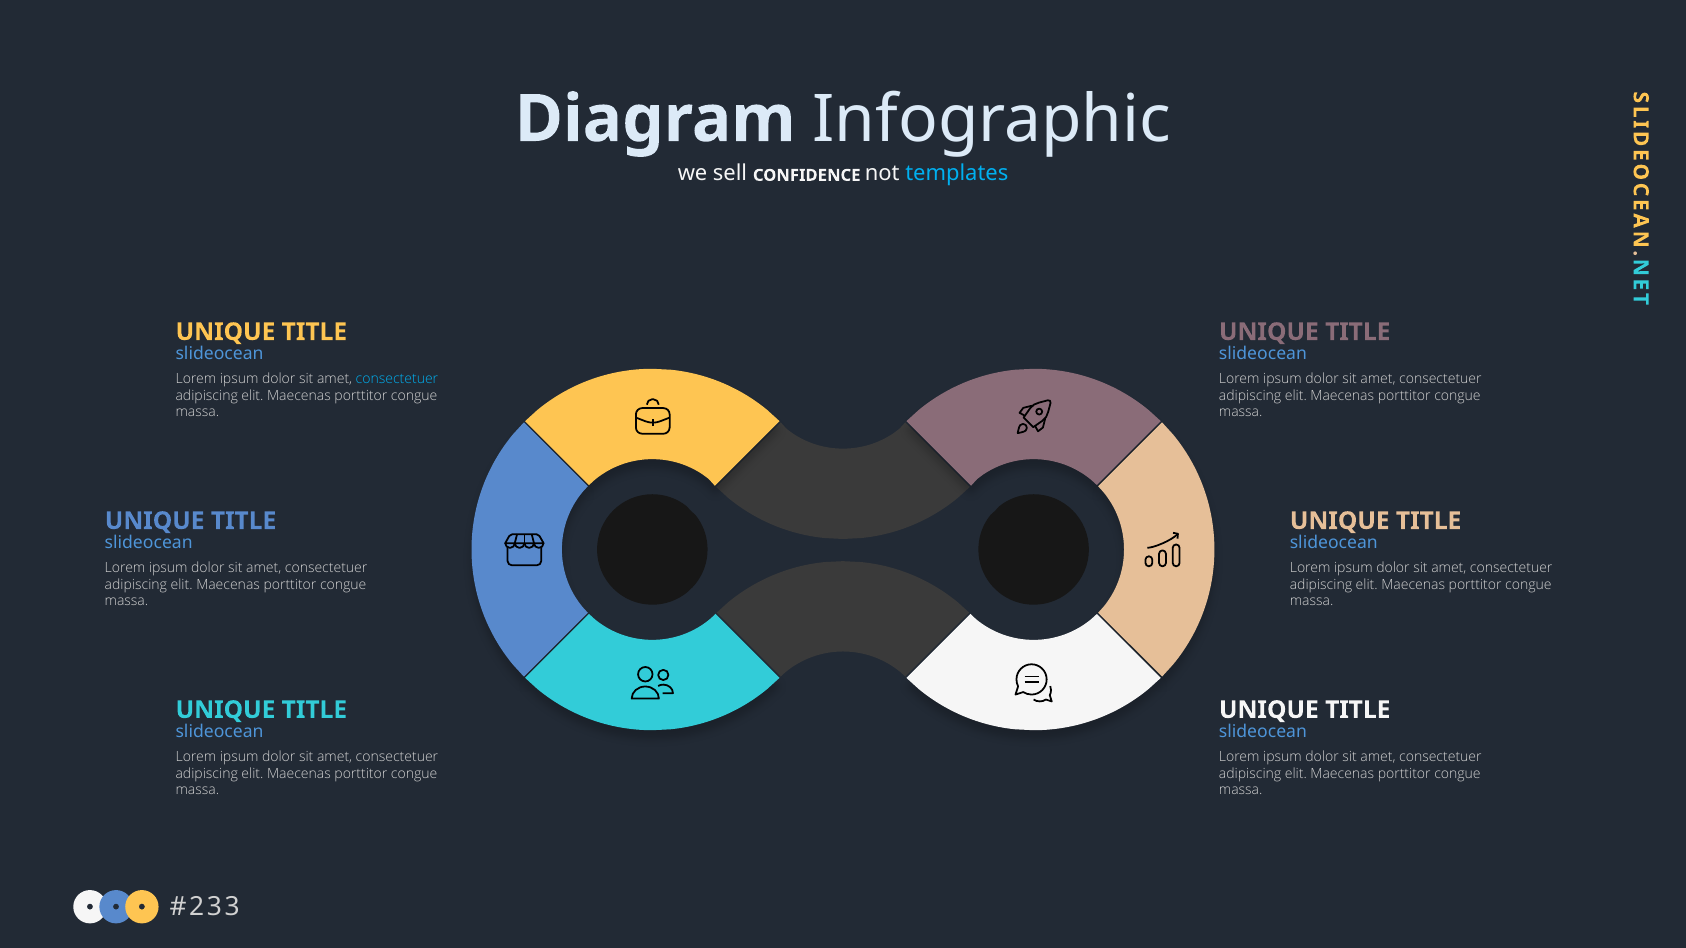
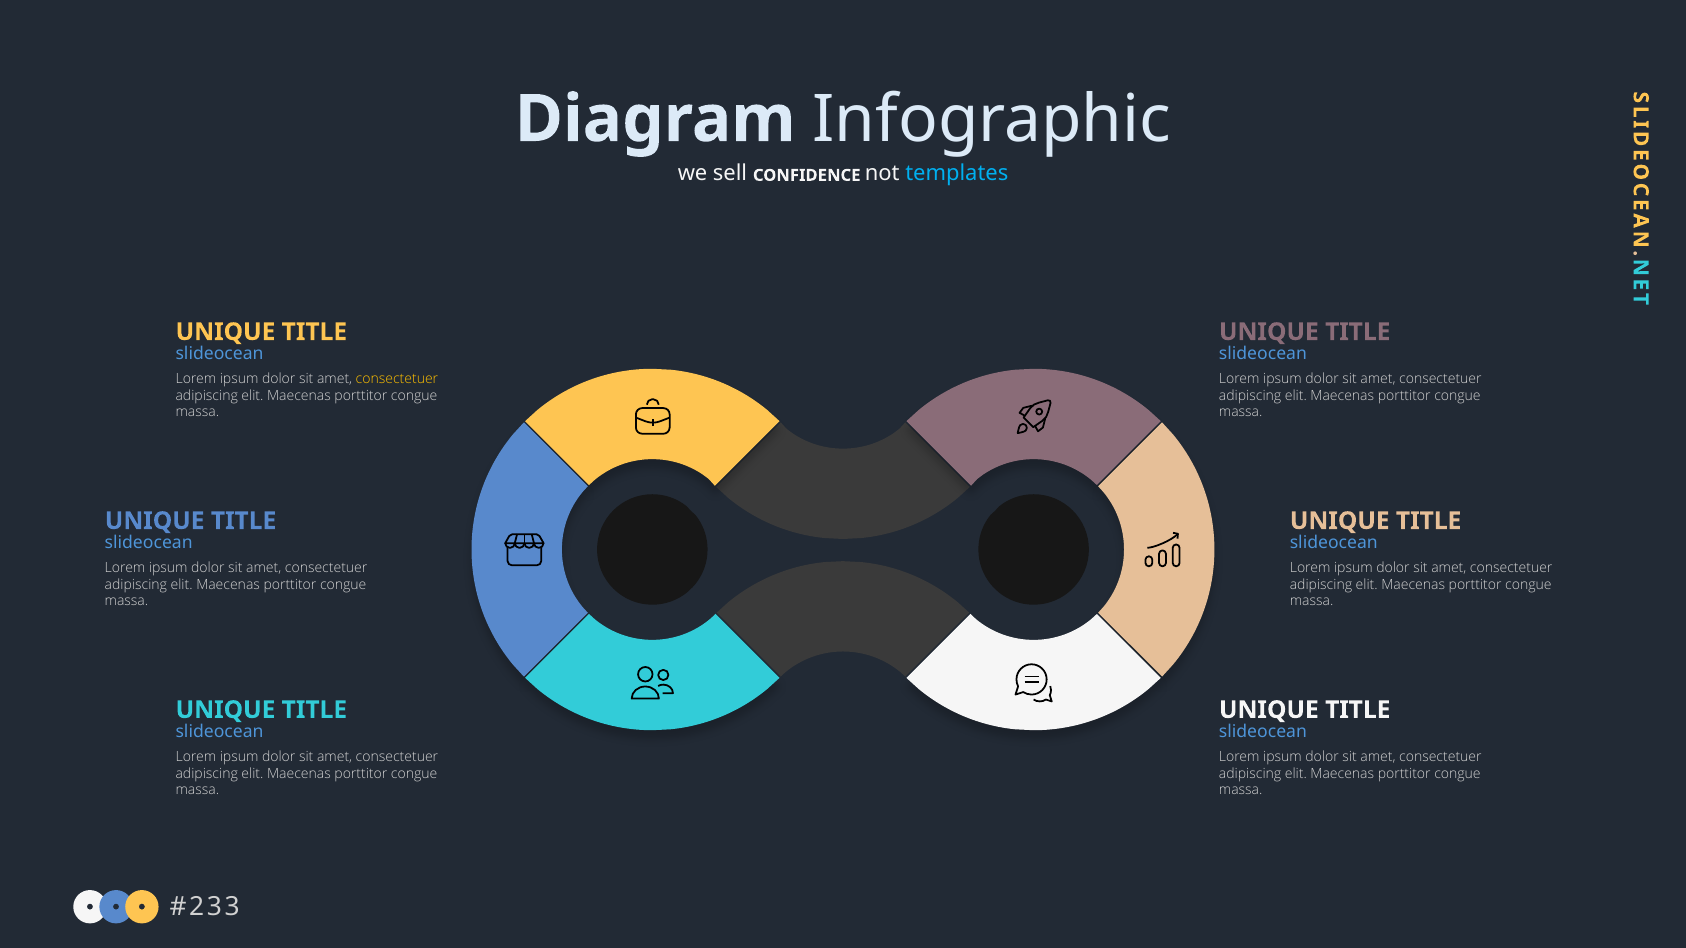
consectetuer at (397, 379) colour: light blue -> yellow
